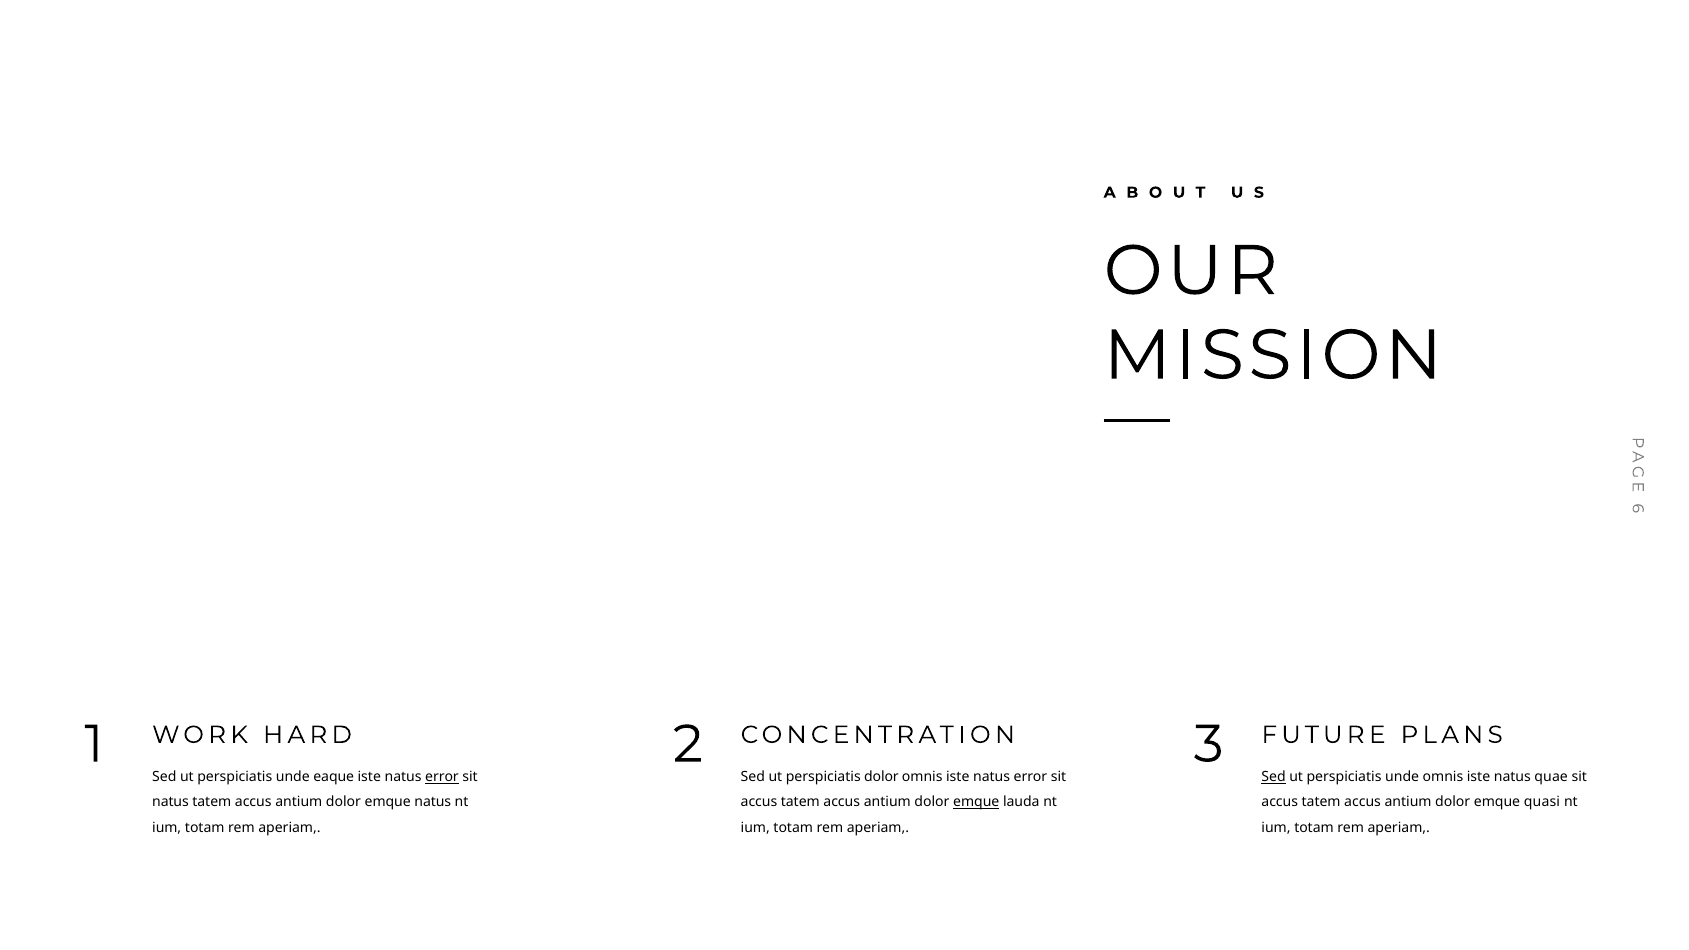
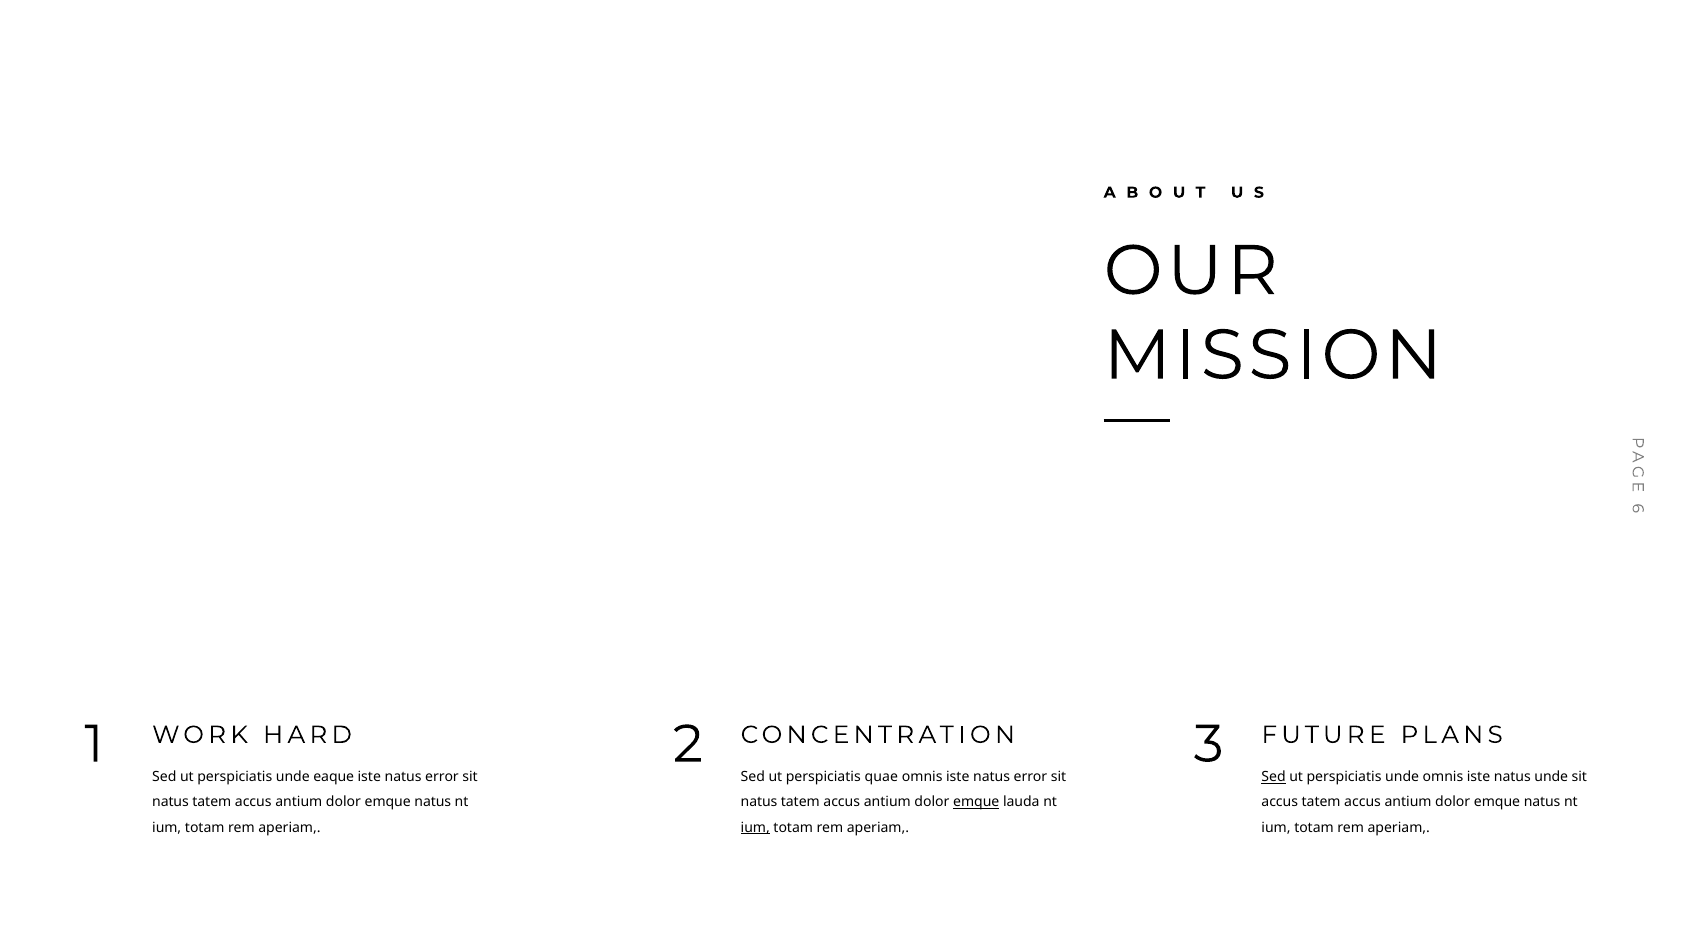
error at (442, 777) underline: present -> none
perspiciatis dolor: dolor -> quae
natus quae: quae -> unde
accus at (759, 802): accus -> natus
quasi at (1542, 802): quasi -> natus
ium at (755, 828) underline: none -> present
